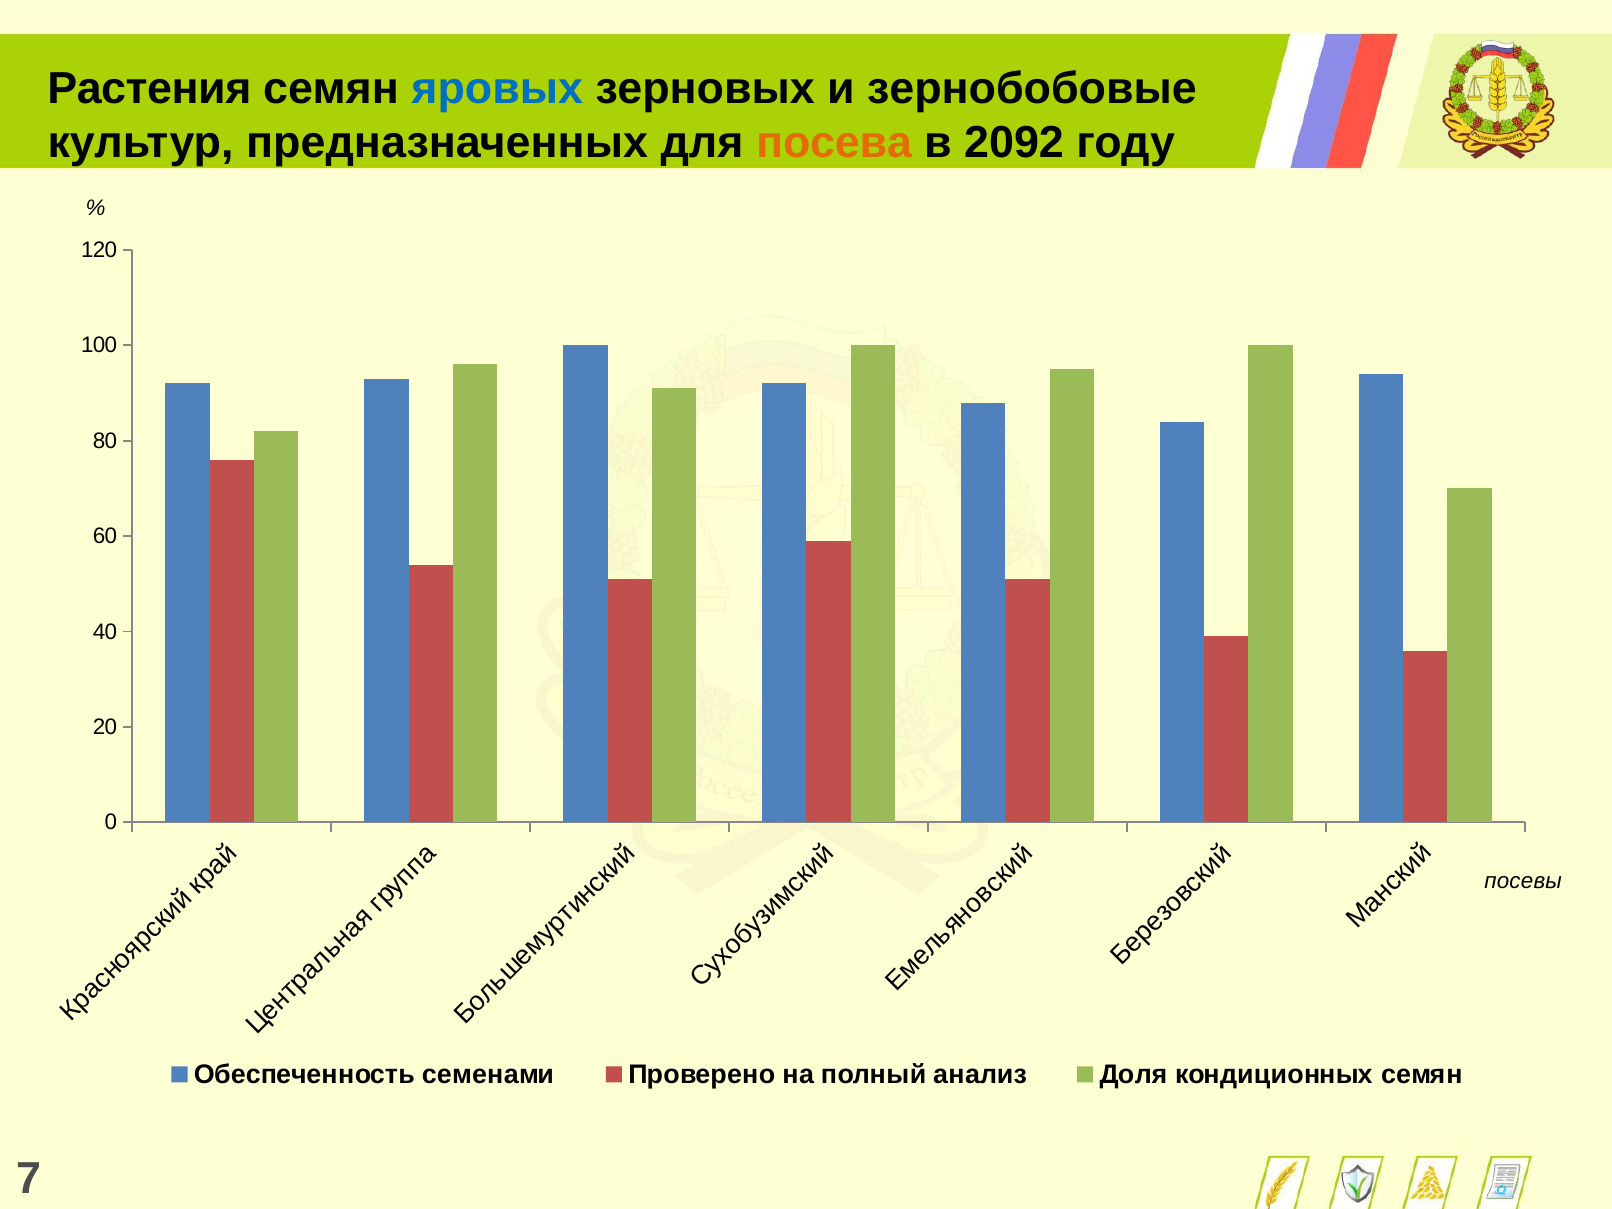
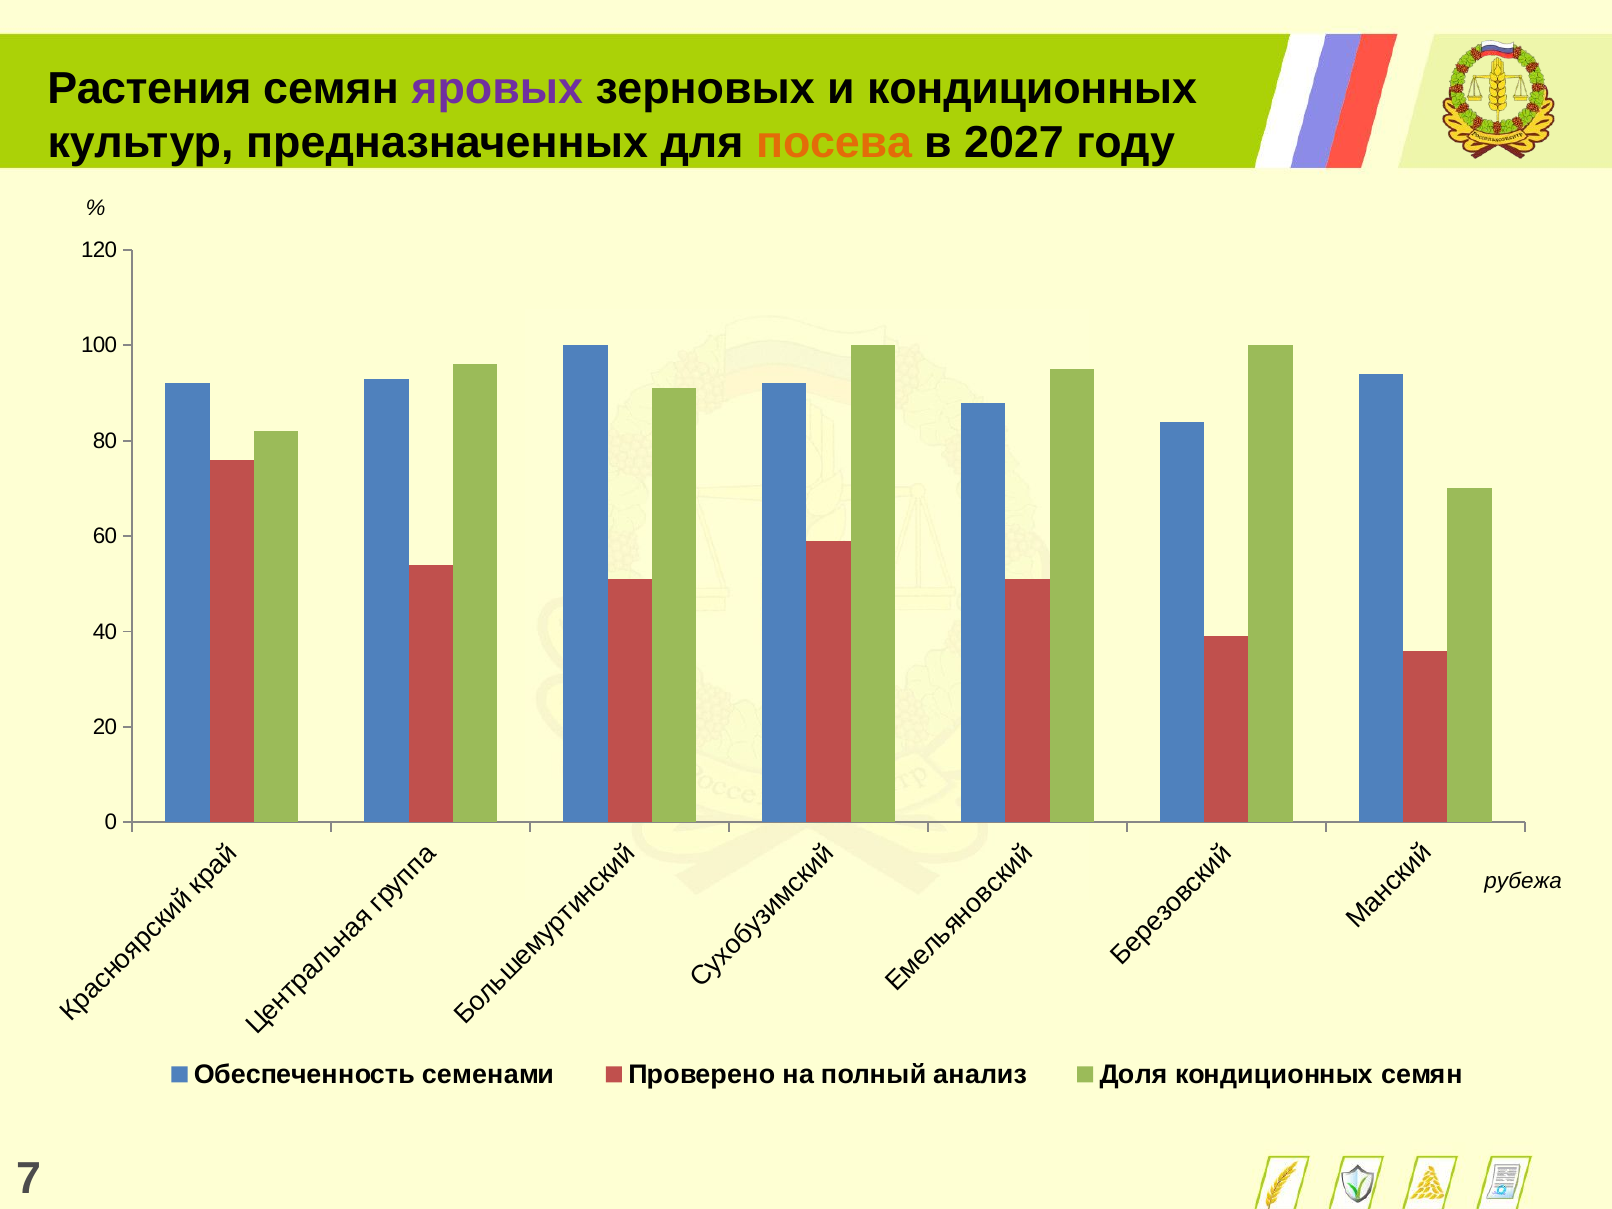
яровых colour: blue -> purple
и зернобобовые: зернобобовые -> кондиционных
2092: 2092 -> 2027
посевы: посевы -> рубежа
